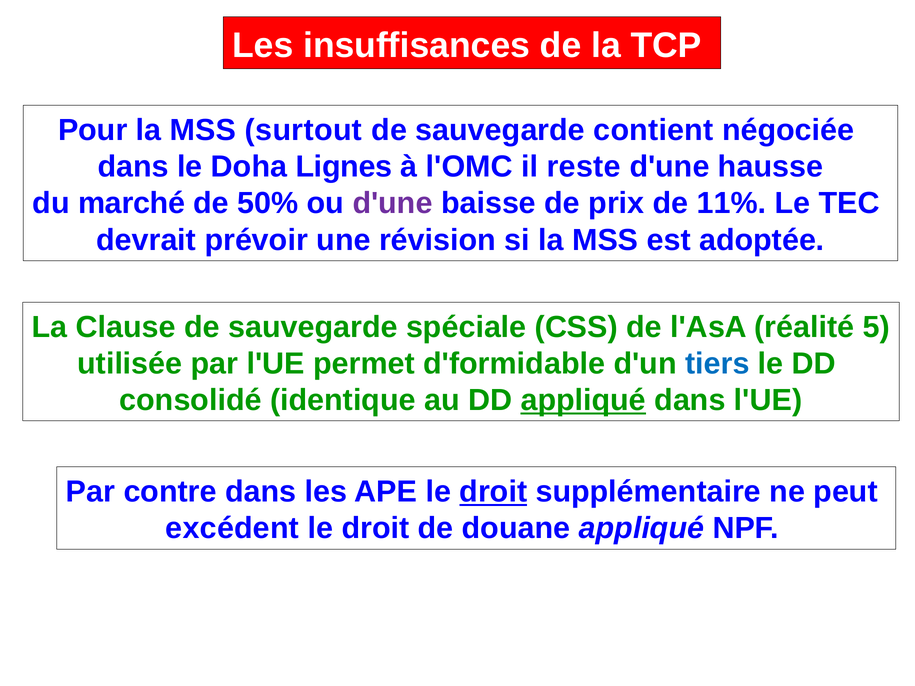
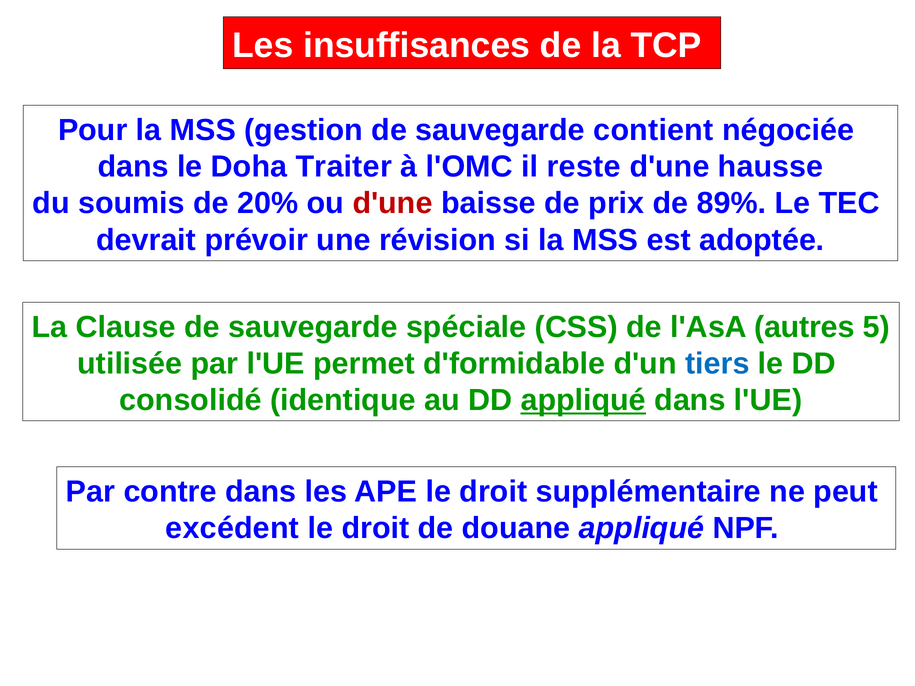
surtout: surtout -> gestion
Lignes: Lignes -> Traiter
marché: marché -> soumis
50%: 50% -> 20%
d'une at (393, 203) colour: purple -> red
11%: 11% -> 89%
réalité: réalité -> autres
droit at (493, 492) underline: present -> none
